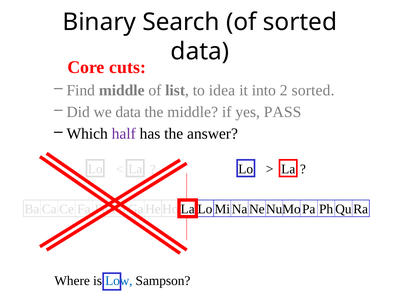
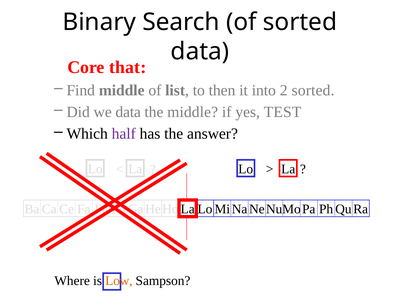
cuts: cuts -> that
idea: idea -> then
PASS: PASS -> TEST
Low colour: blue -> orange
